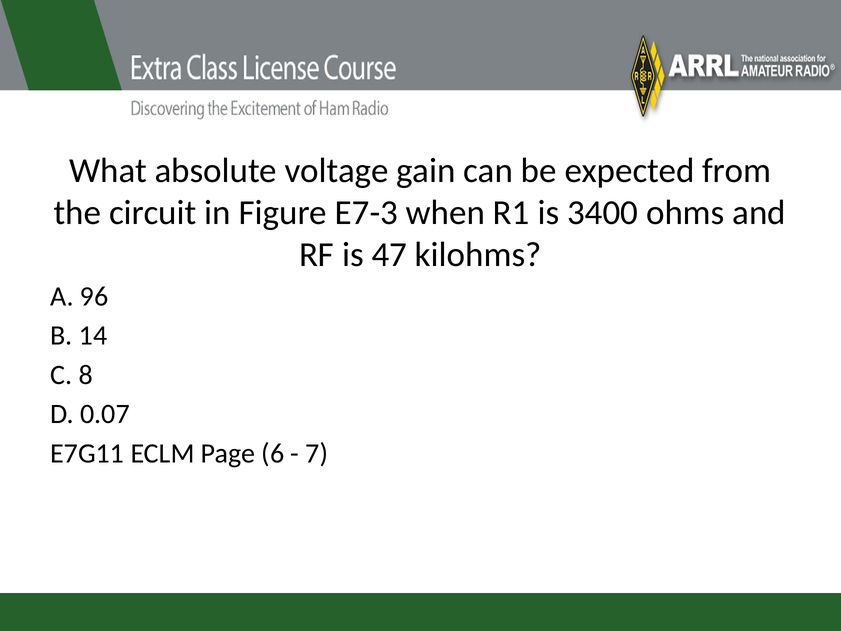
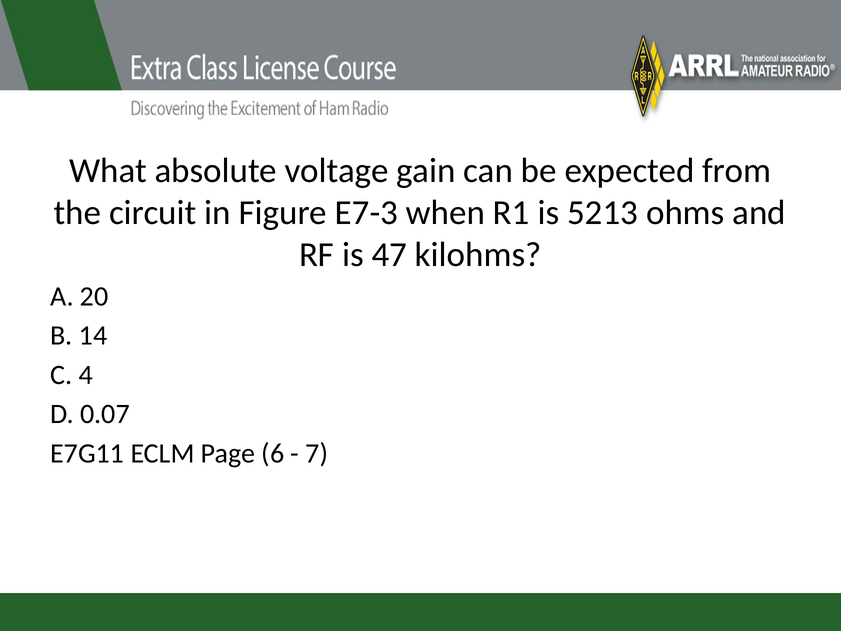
3400: 3400 -> 5213
96: 96 -> 20
8: 8 -> 4
